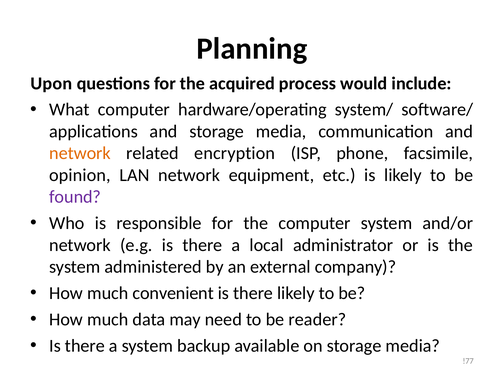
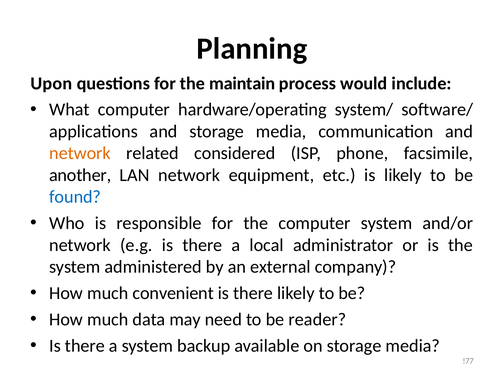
acquired: acquired -> maintain
encryption: encryption -> considered
opinion: opinion -> another
found colour: purple -> blue
